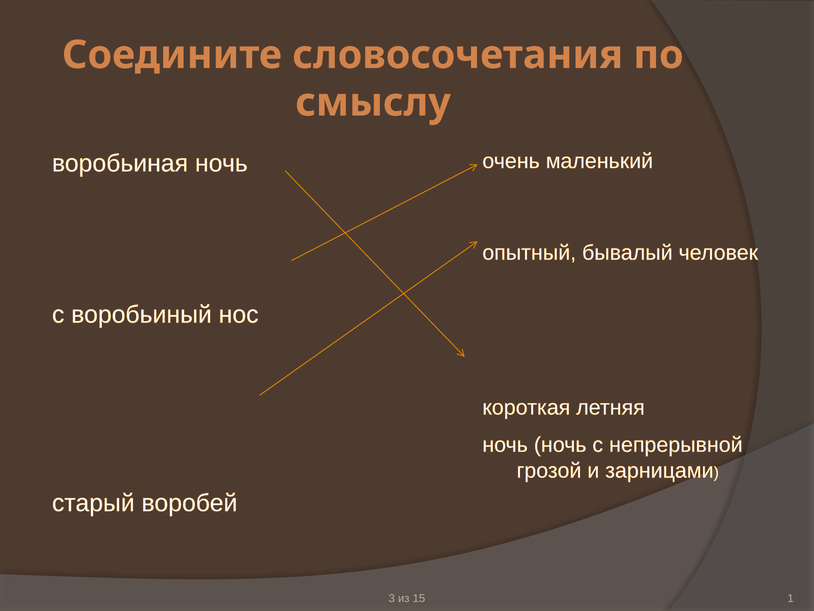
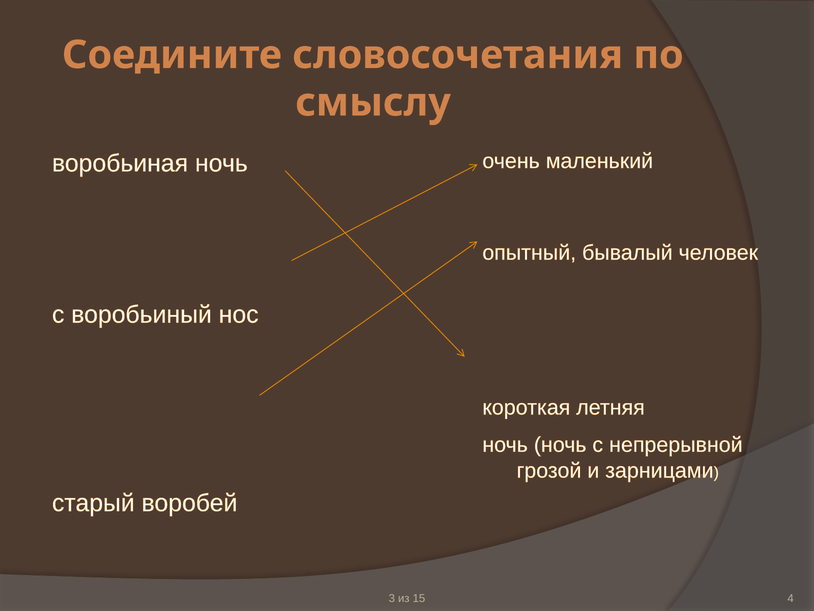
1: 1 -> 4
